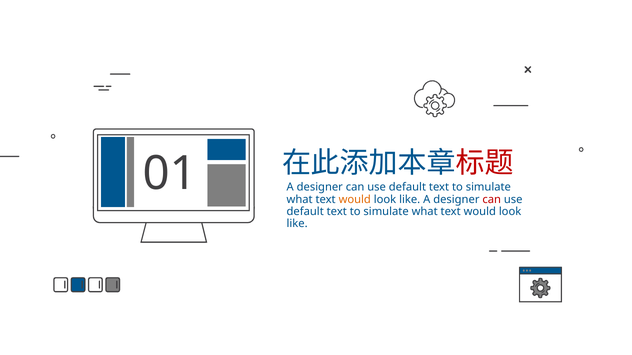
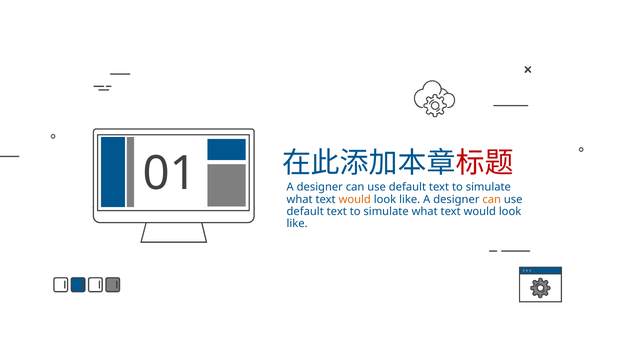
can at (492, 200) colour: red -> orange
